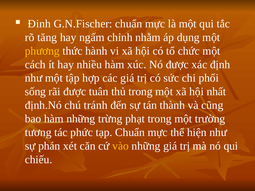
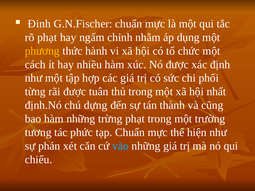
rõ tăng: tăng -> phạt
sống: sống -> từng
tránh: tránh -> dựng
vào colour: yellow -> light blue
